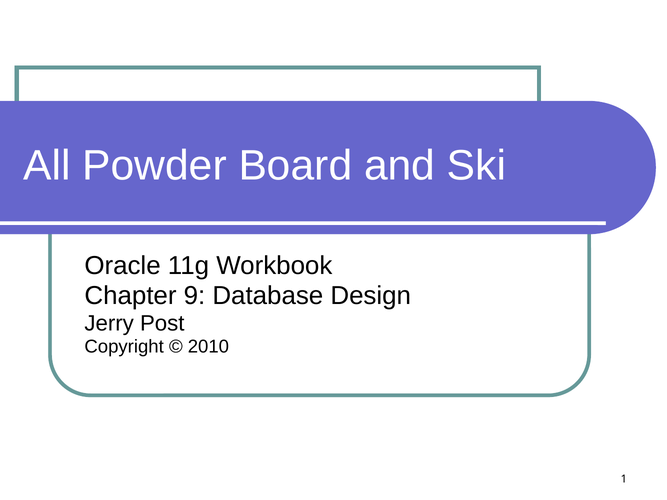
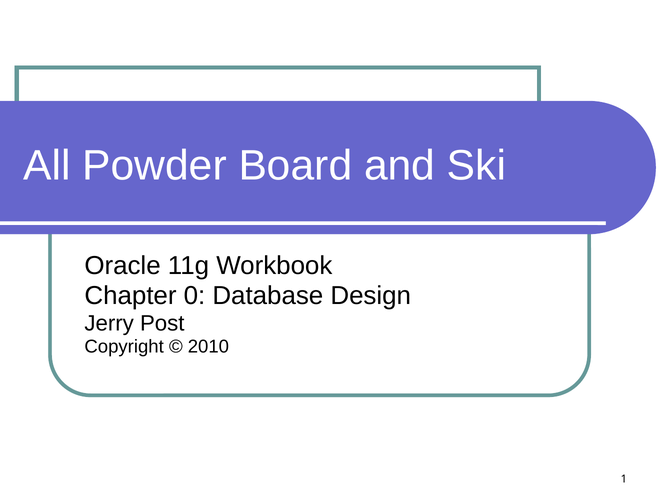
9: 9 -> 0
